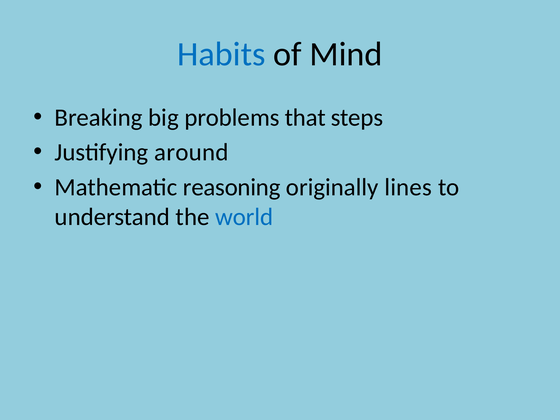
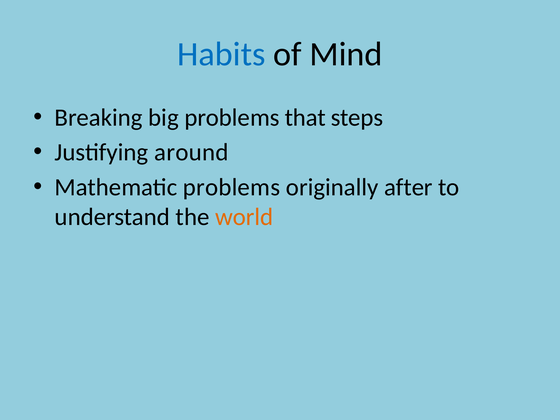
Mathematic reasoning: reasoning -> problems
lines: lines -> after
world colour: blue -> orange
